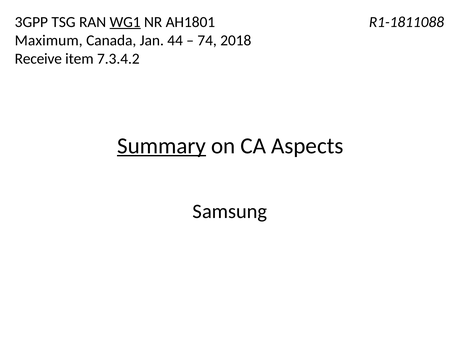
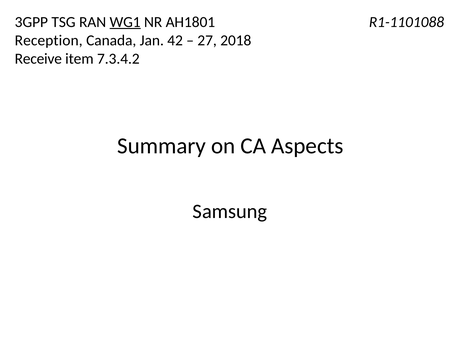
R1-1811088: R1-1811088 -> R1-1101088
Maximum: Maximum -> Reception
44: 44 -> 42
74: 74 -> 27
Summary underline: present -> none
